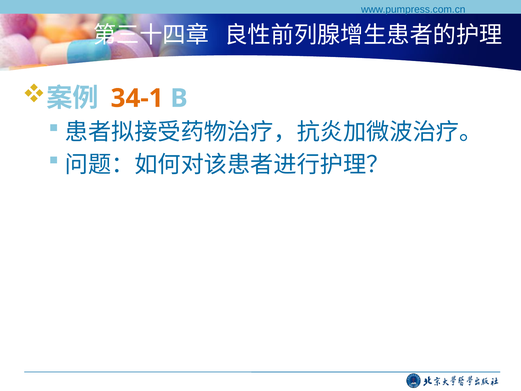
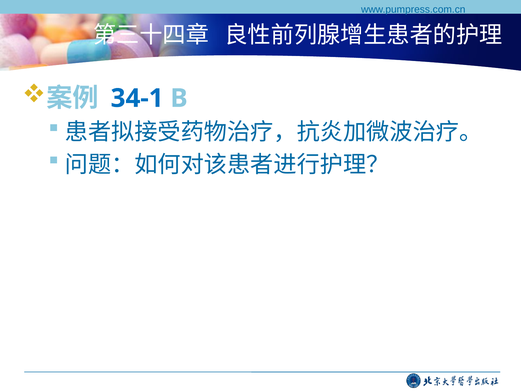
34-1 colour: orange -> blue
